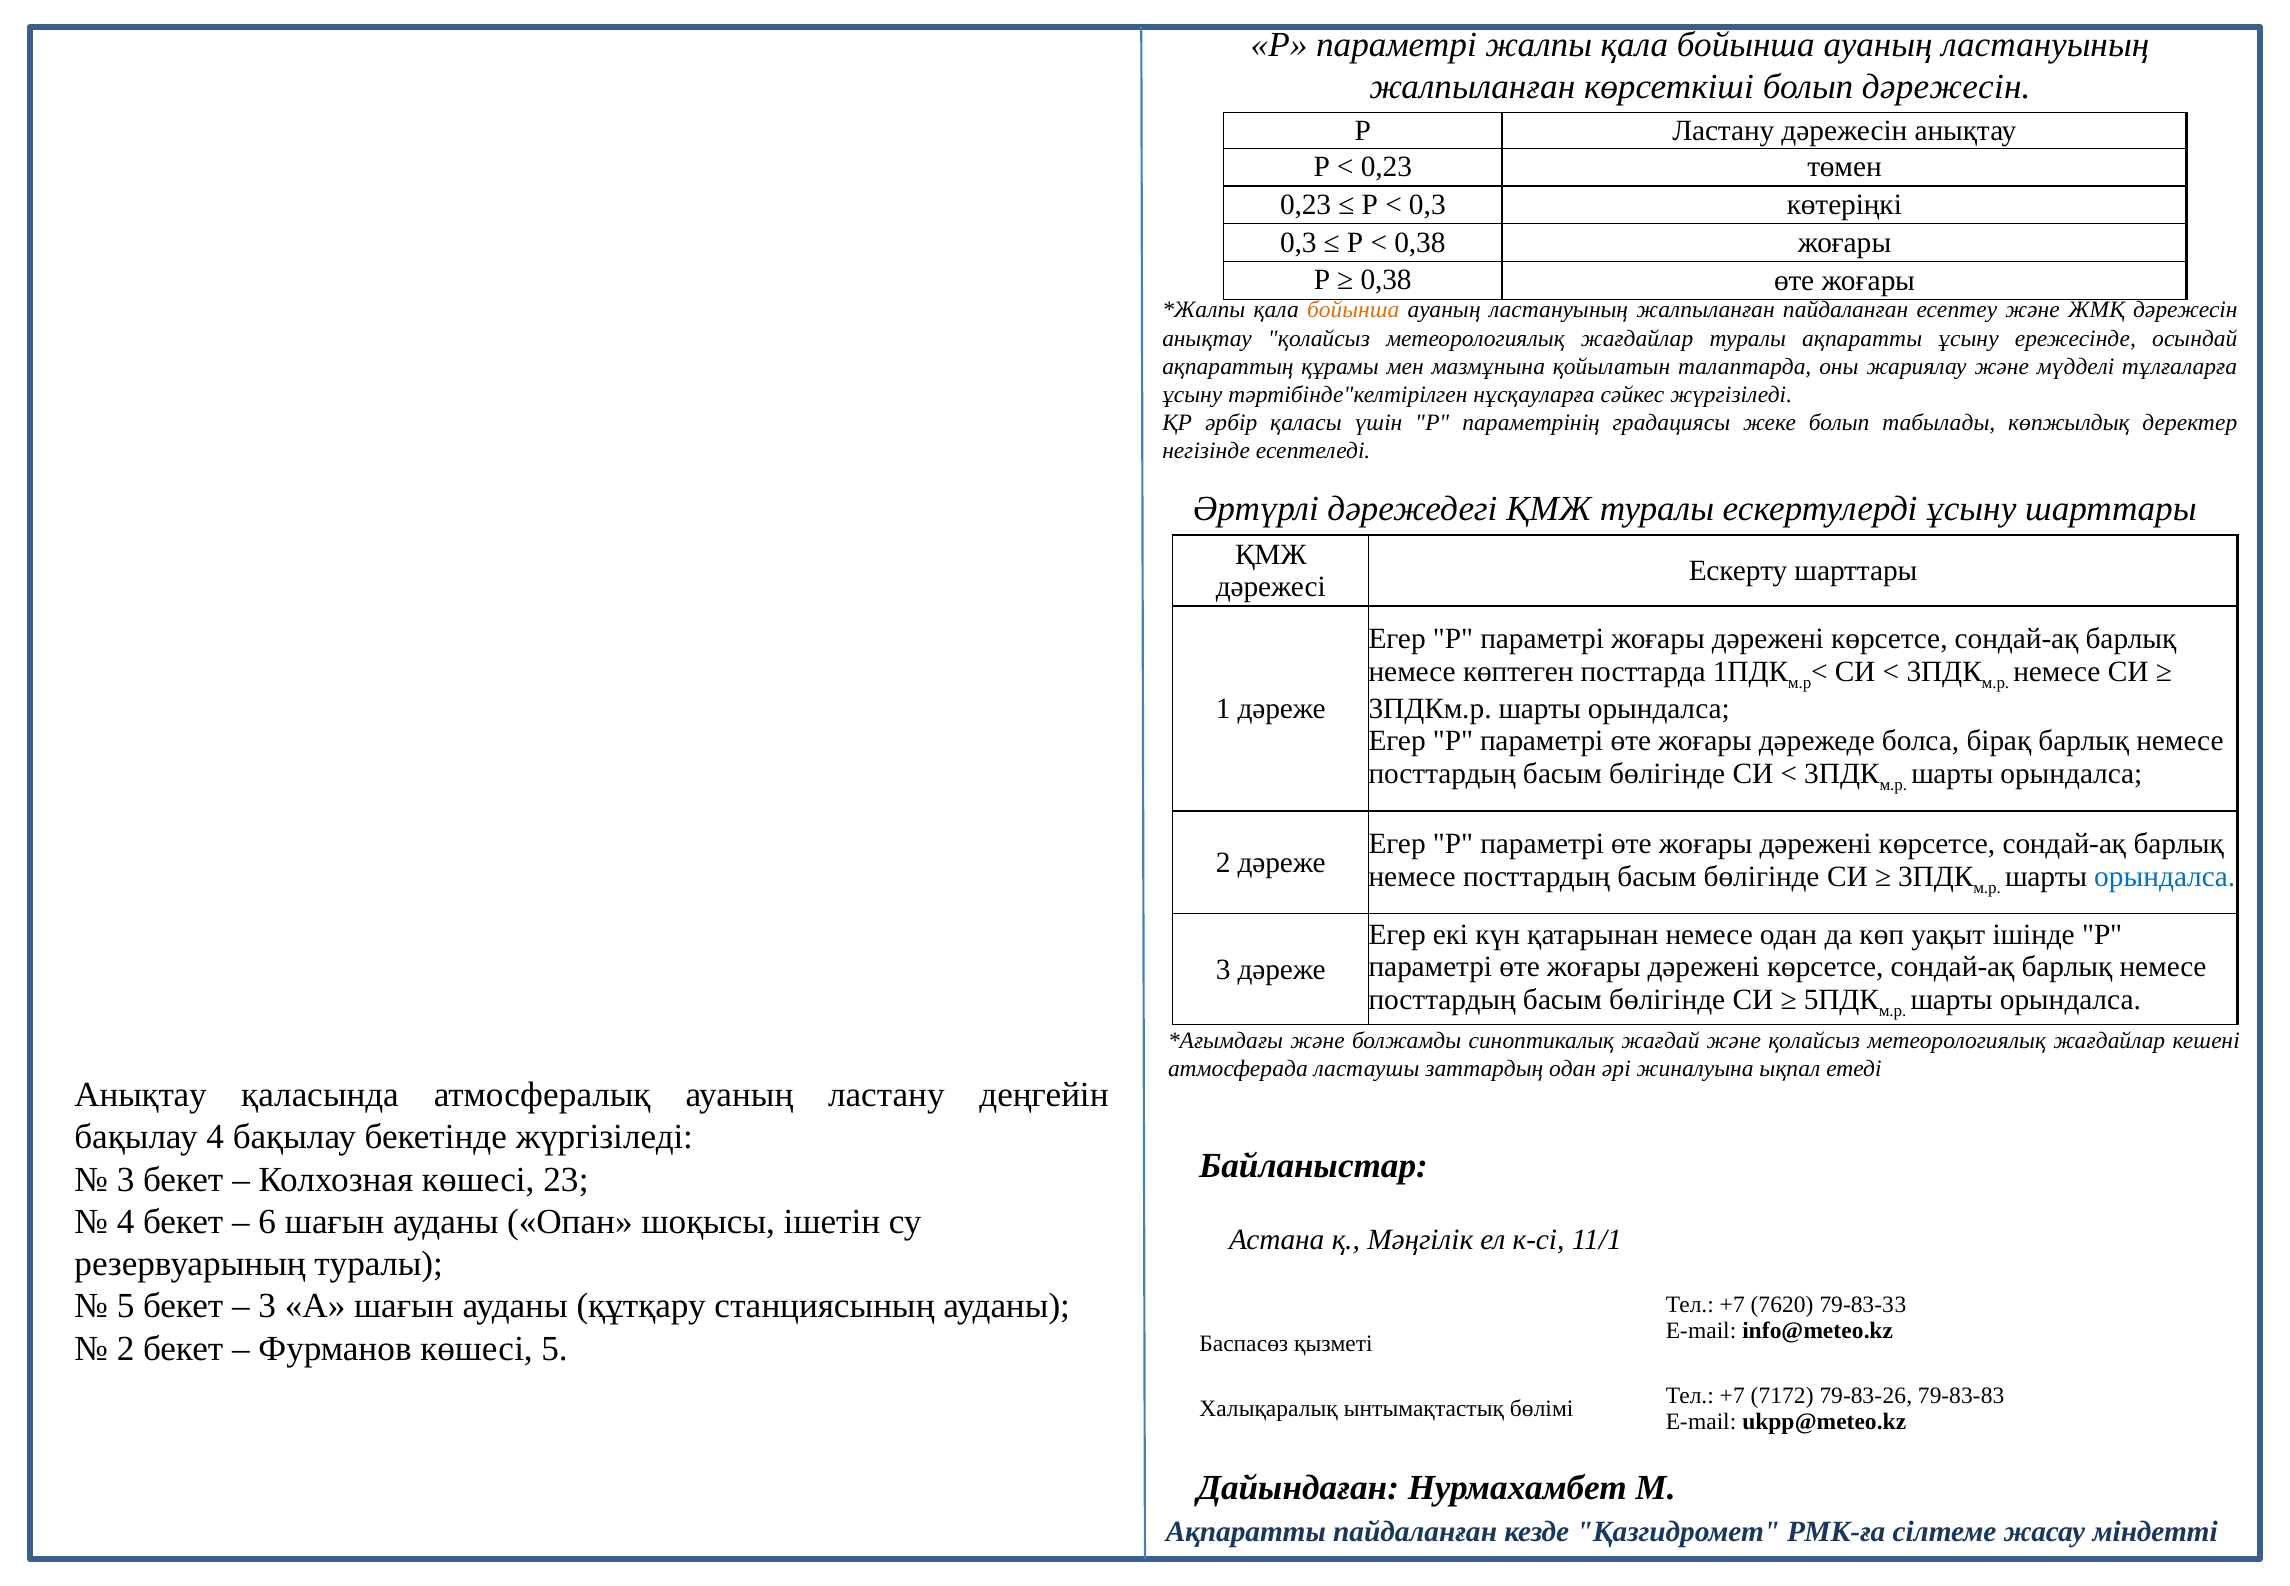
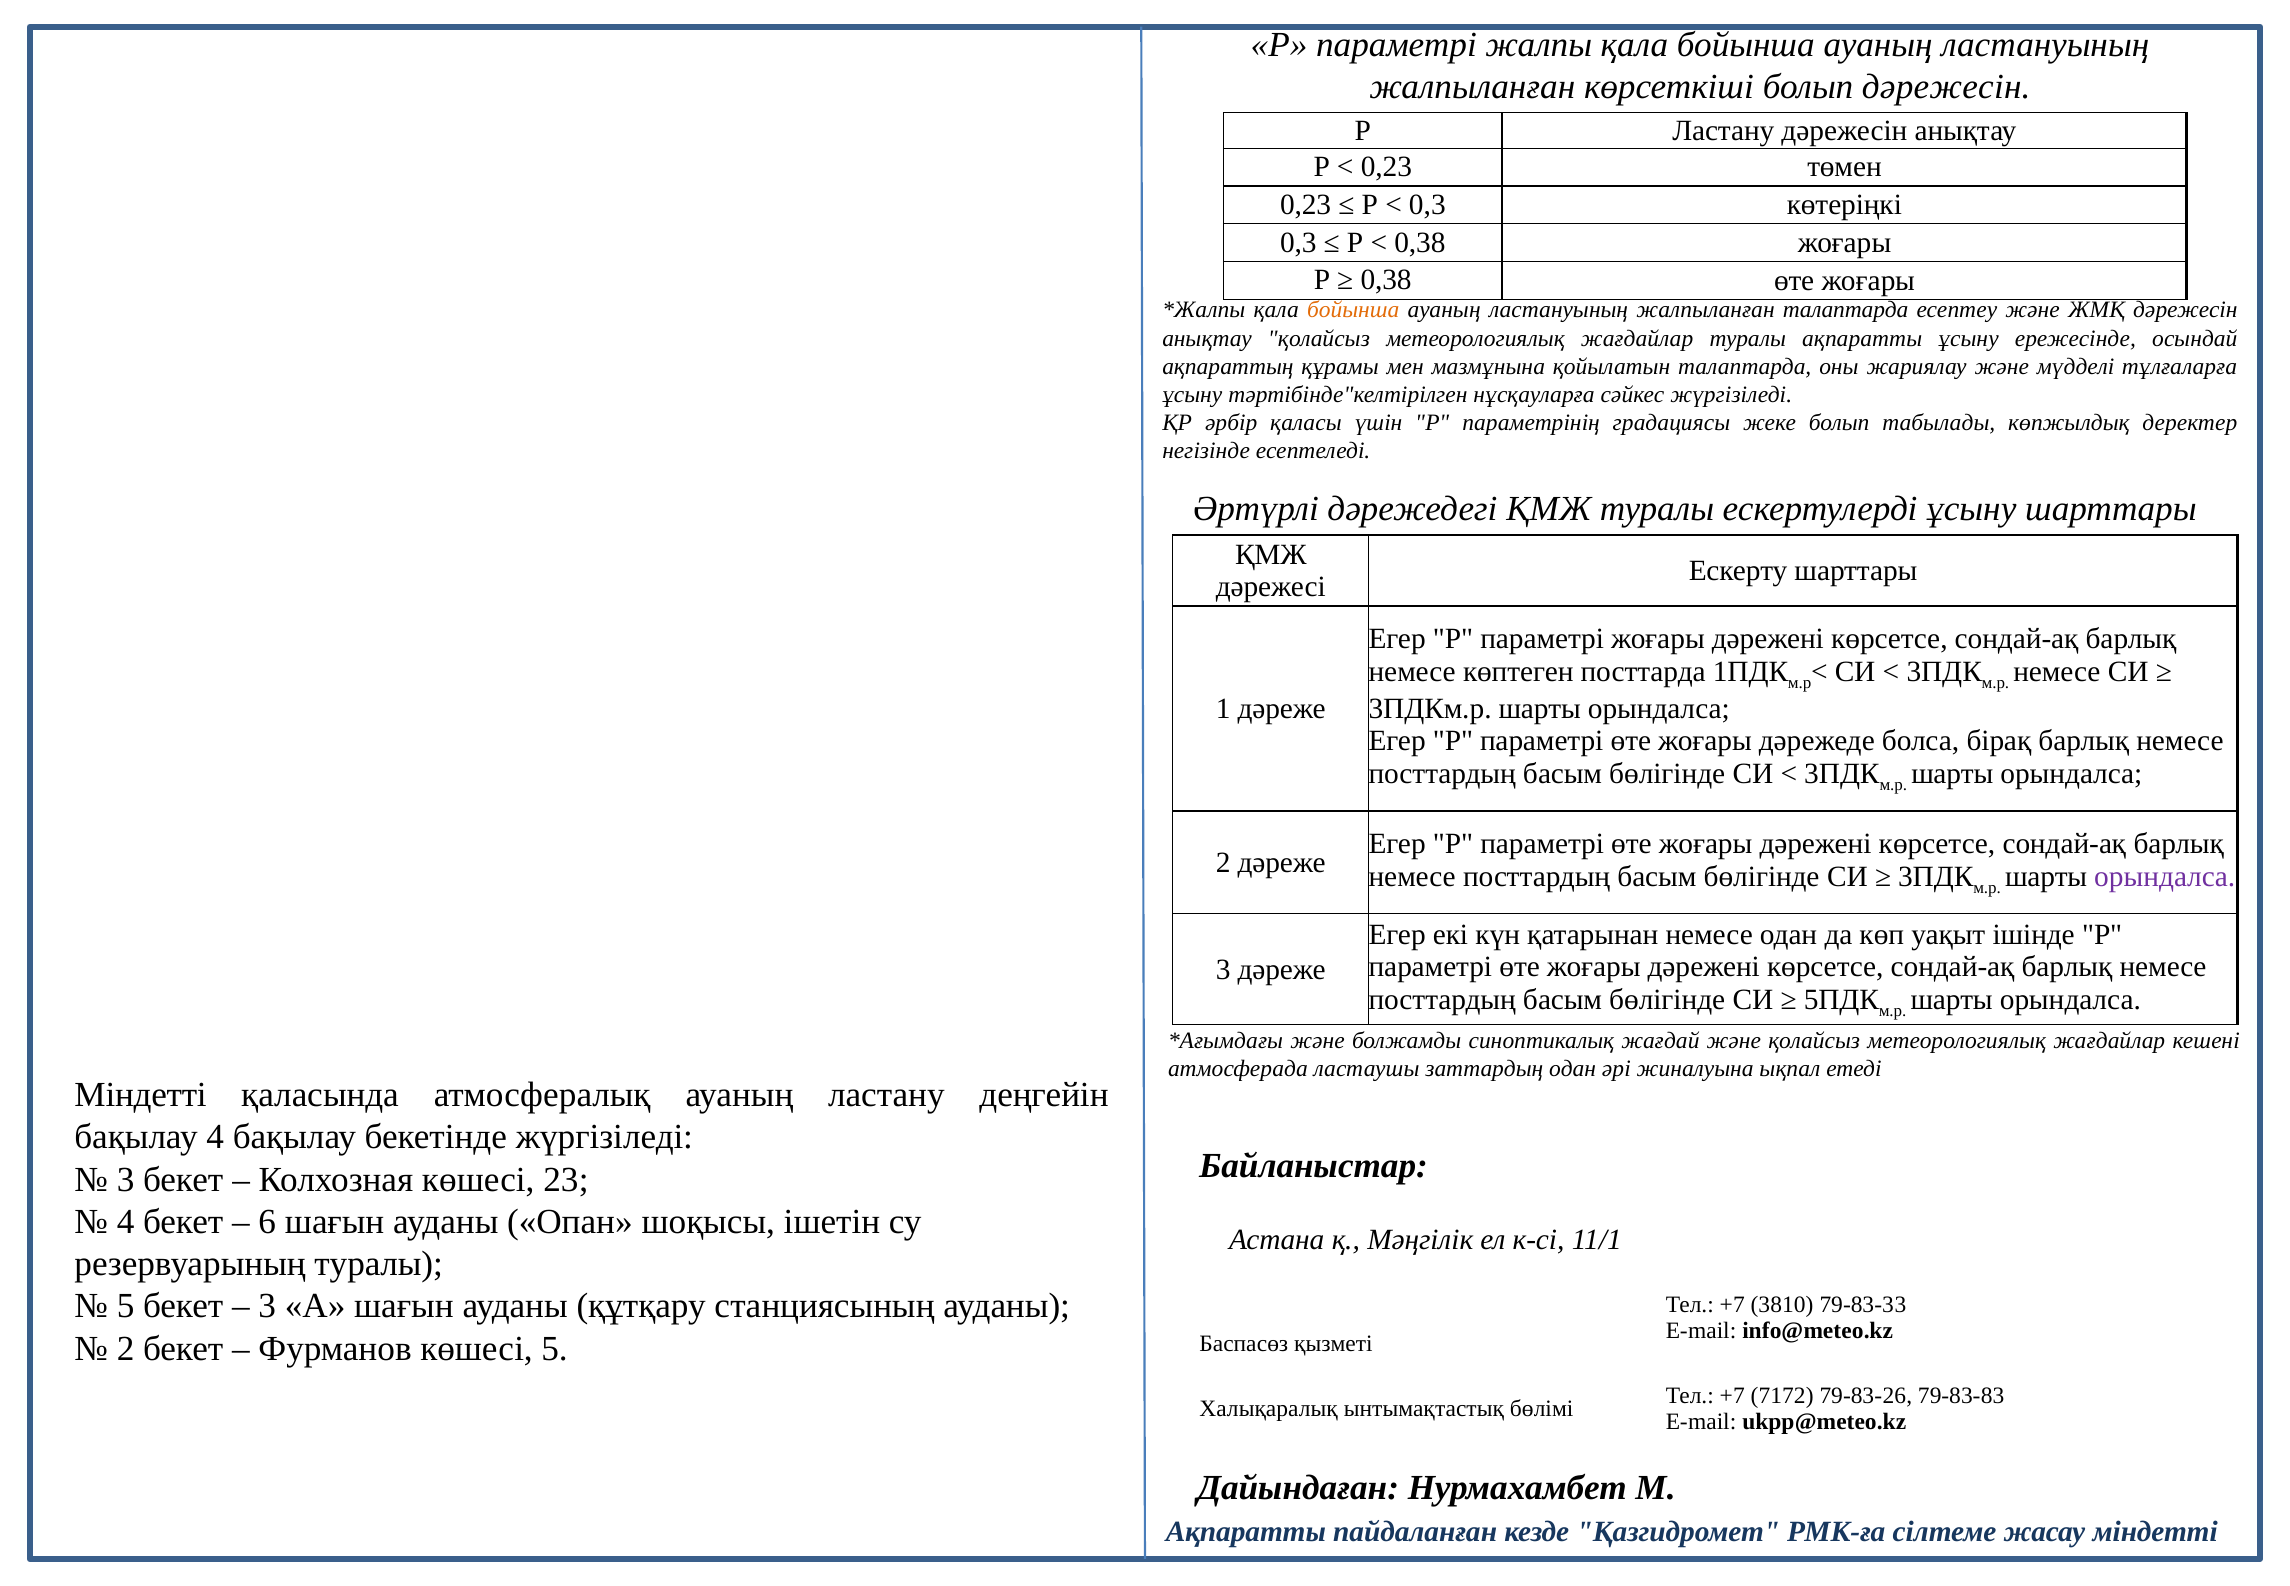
жалпыланған пайдаланған: пайдаланған -> талаптарда
орындалса at (2165, 876) colour: blue -> purple
Анықтау at (141, 1094): Анықтау -> Міндетті
7620: 7620 -> 3810
